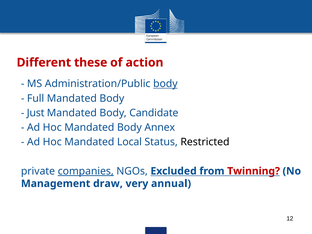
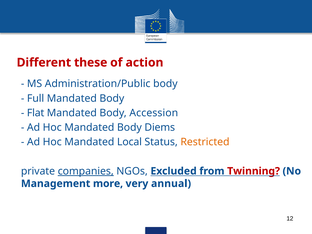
body at (165, 84) underline: present -> none
Just: Just -> Flat
Candidate: Candidate -> Accession
Annex: Annex -> Diems
Restricted colour: black -> orange
draw: draw -> more
